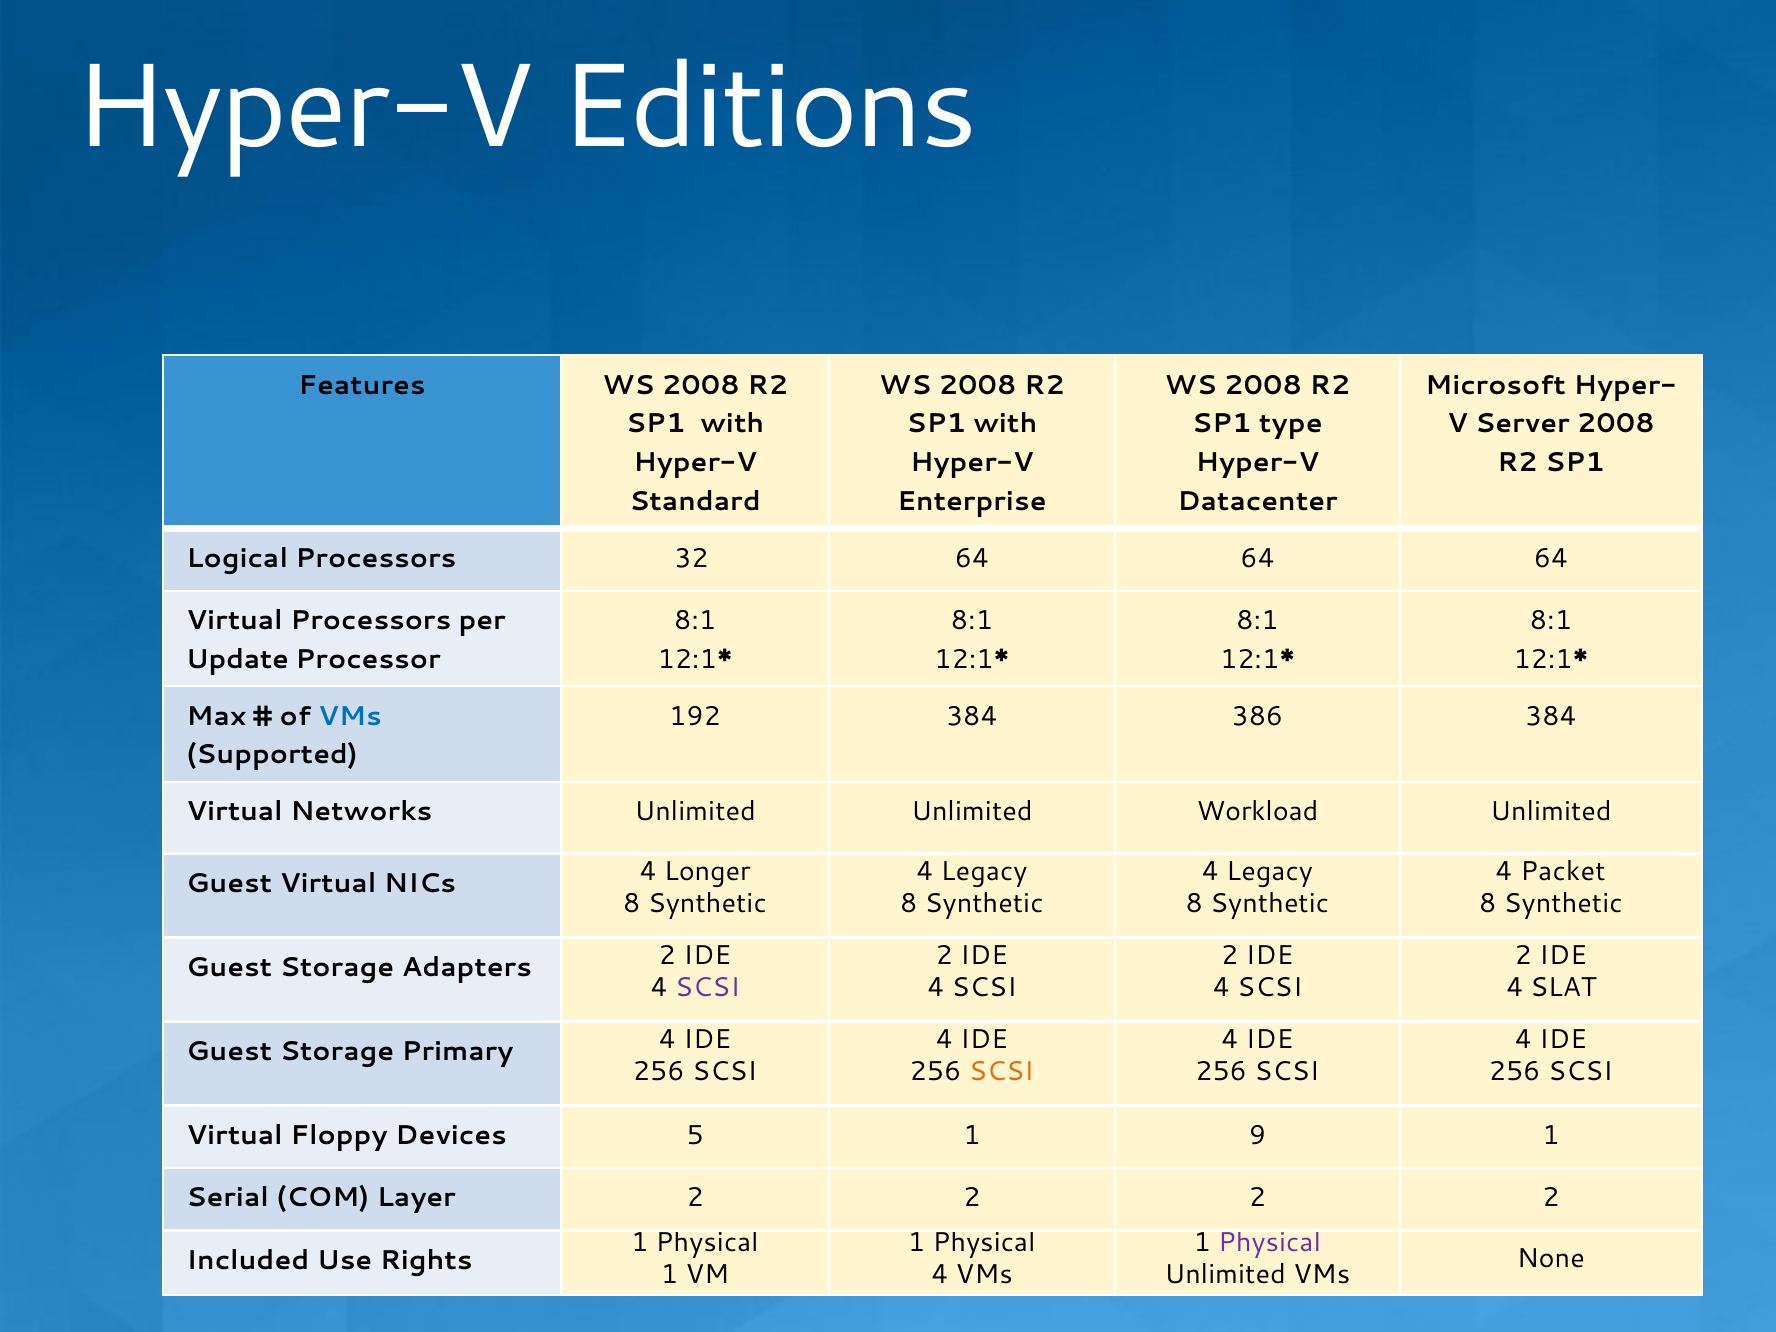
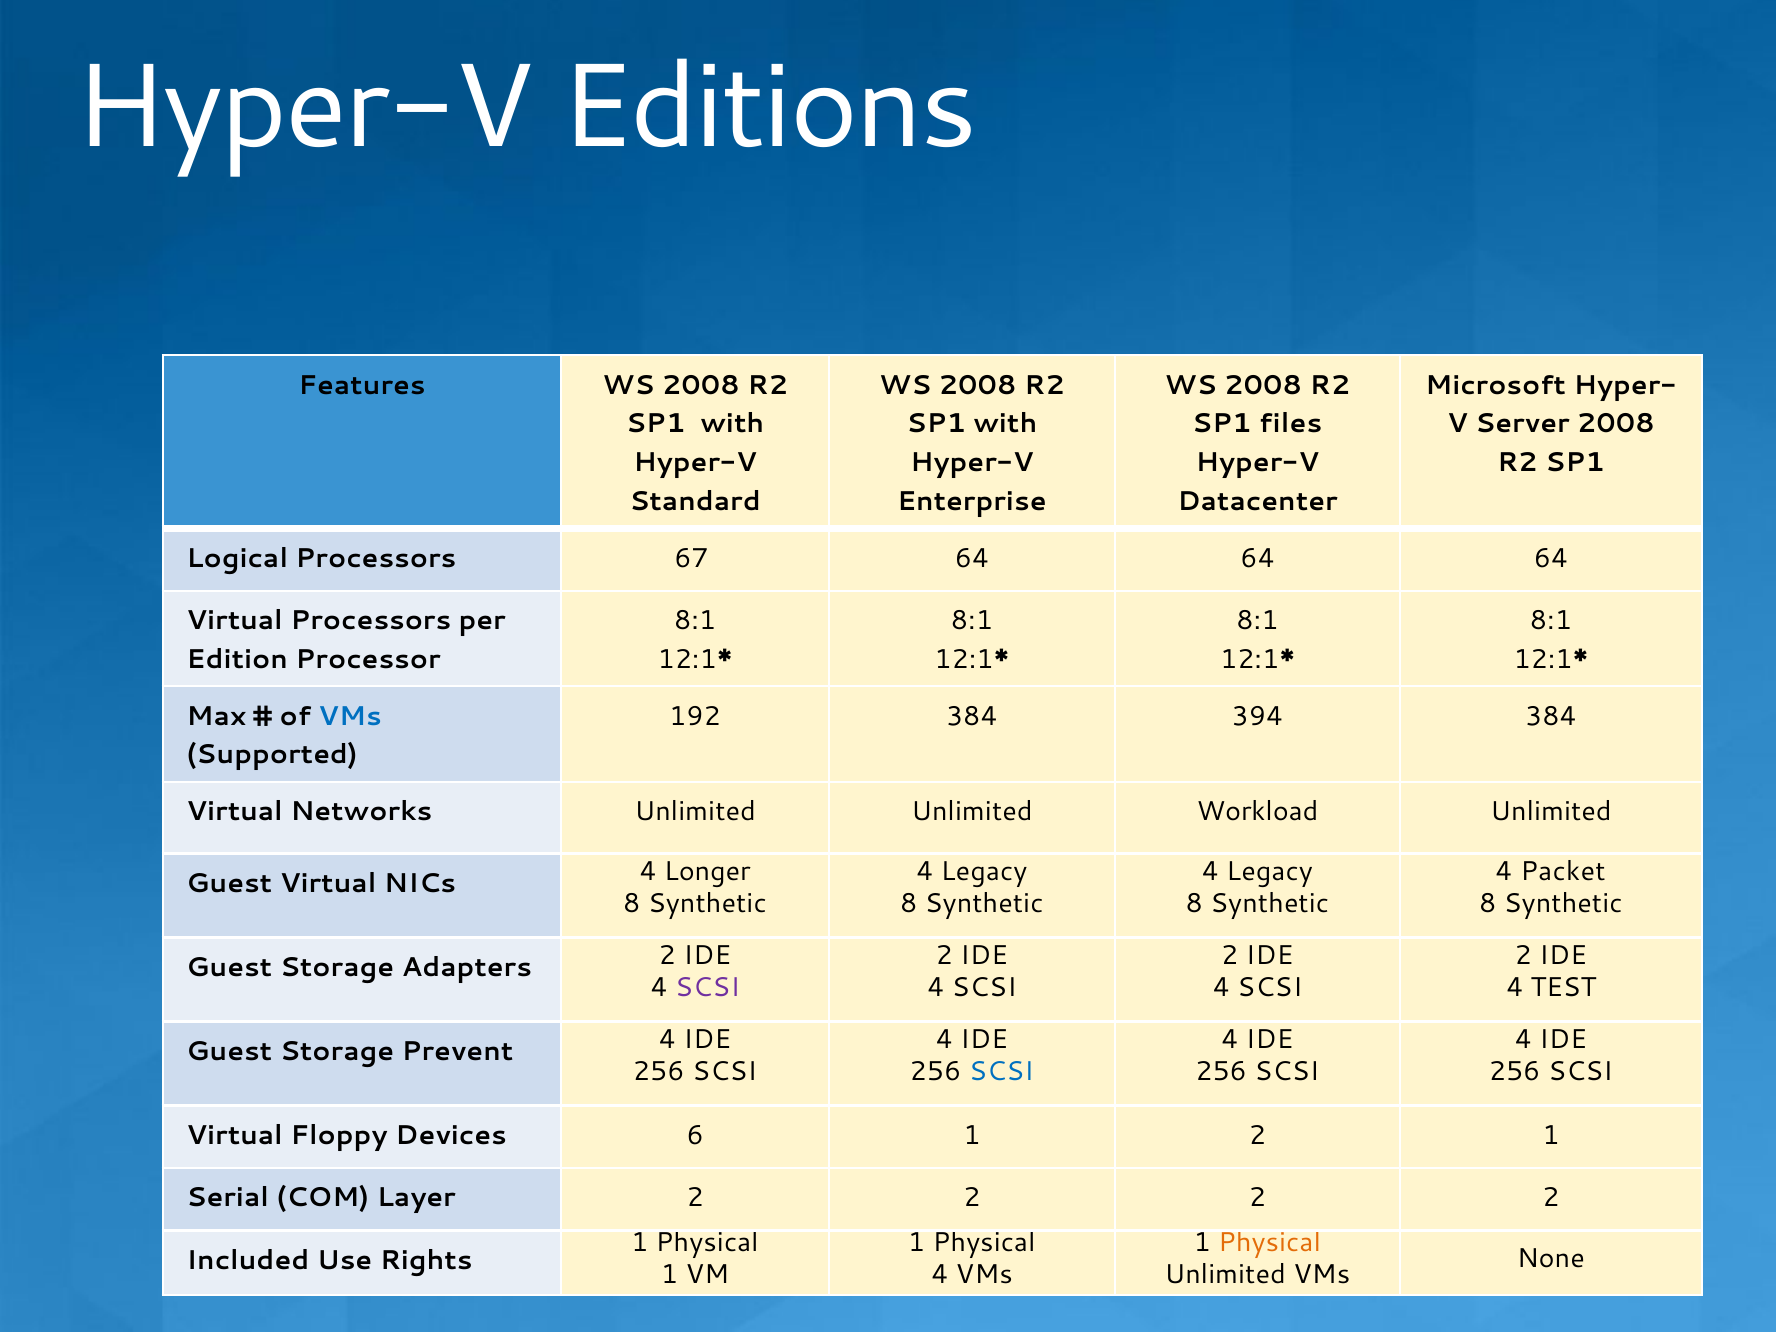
type: type -> files
32: 32 -> 67
Update: Update -> Edition
386: 386 -> 394
SLAT: SLAT -> TEST
Primary: Primary -> Prevent
SCSI at (1001, 1072) colour: orange -> blue
5: 5 -> 6
1 9: 9 -> 2
Physical at (1270, 1242) colour: purple -> orange
